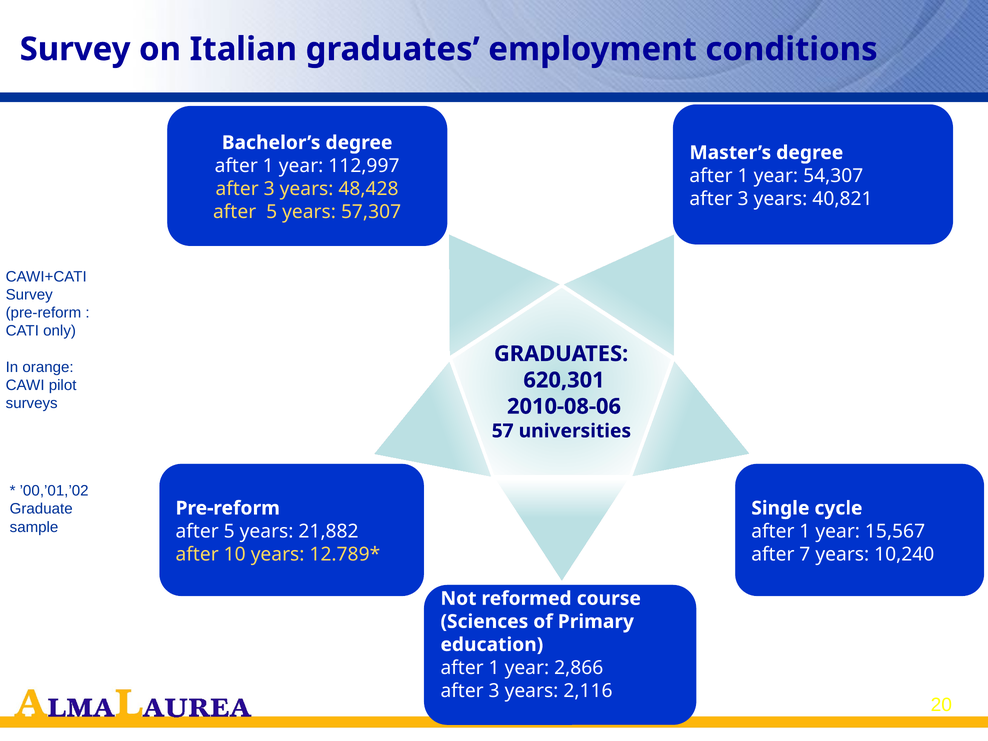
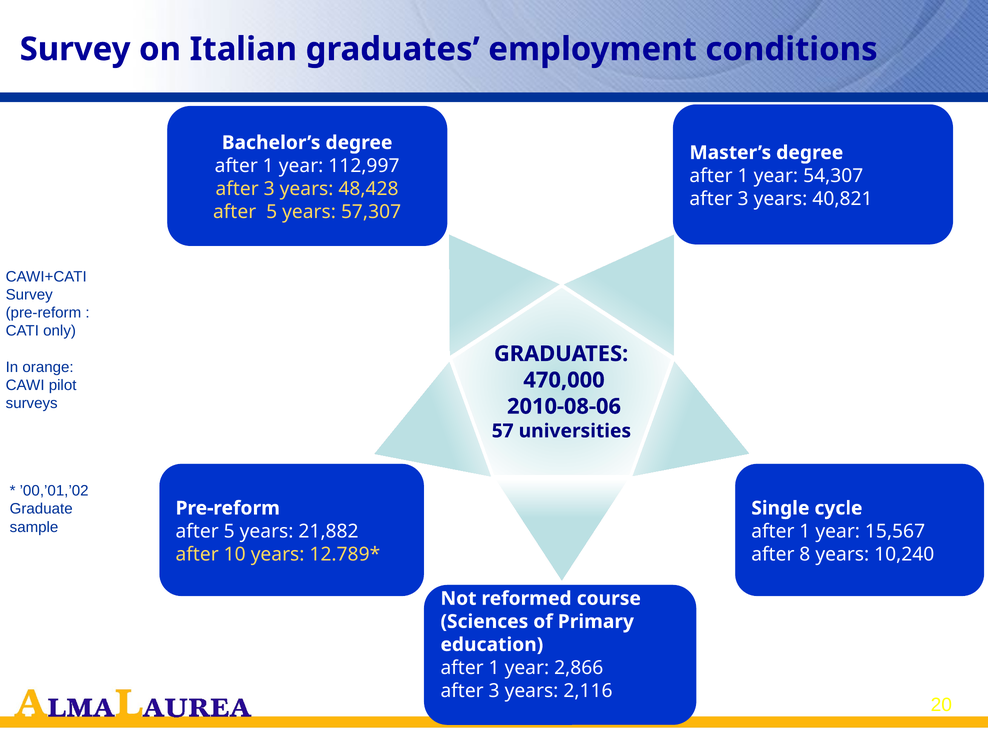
620,301: 620,301 -> 470,000
7: 7 -> 8
